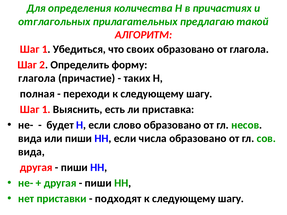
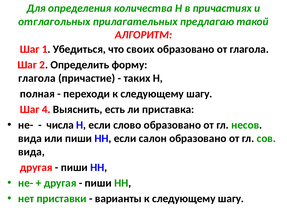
1 at (46, 110): 1 -> 4
будет: будет -> числа
числа: числа -> салон
подходят: подходят -> варианты
